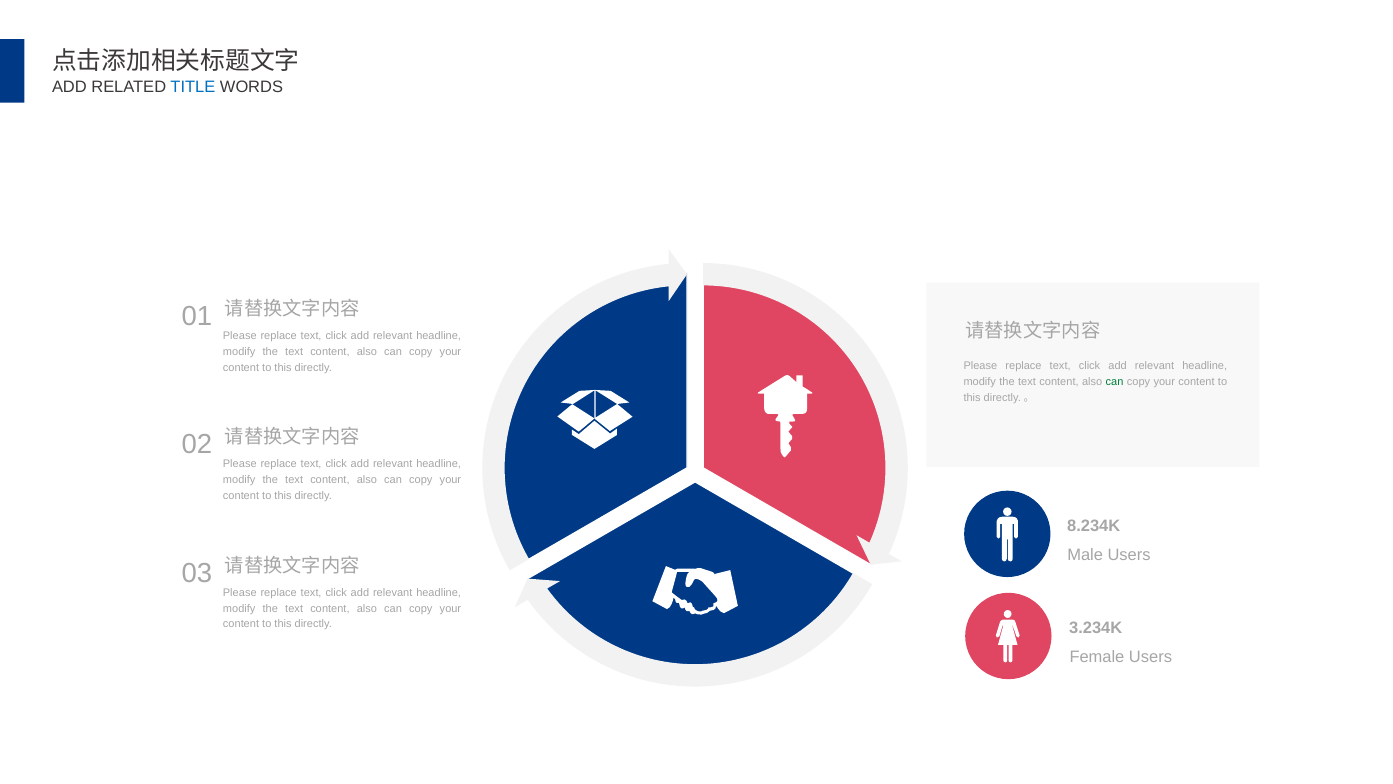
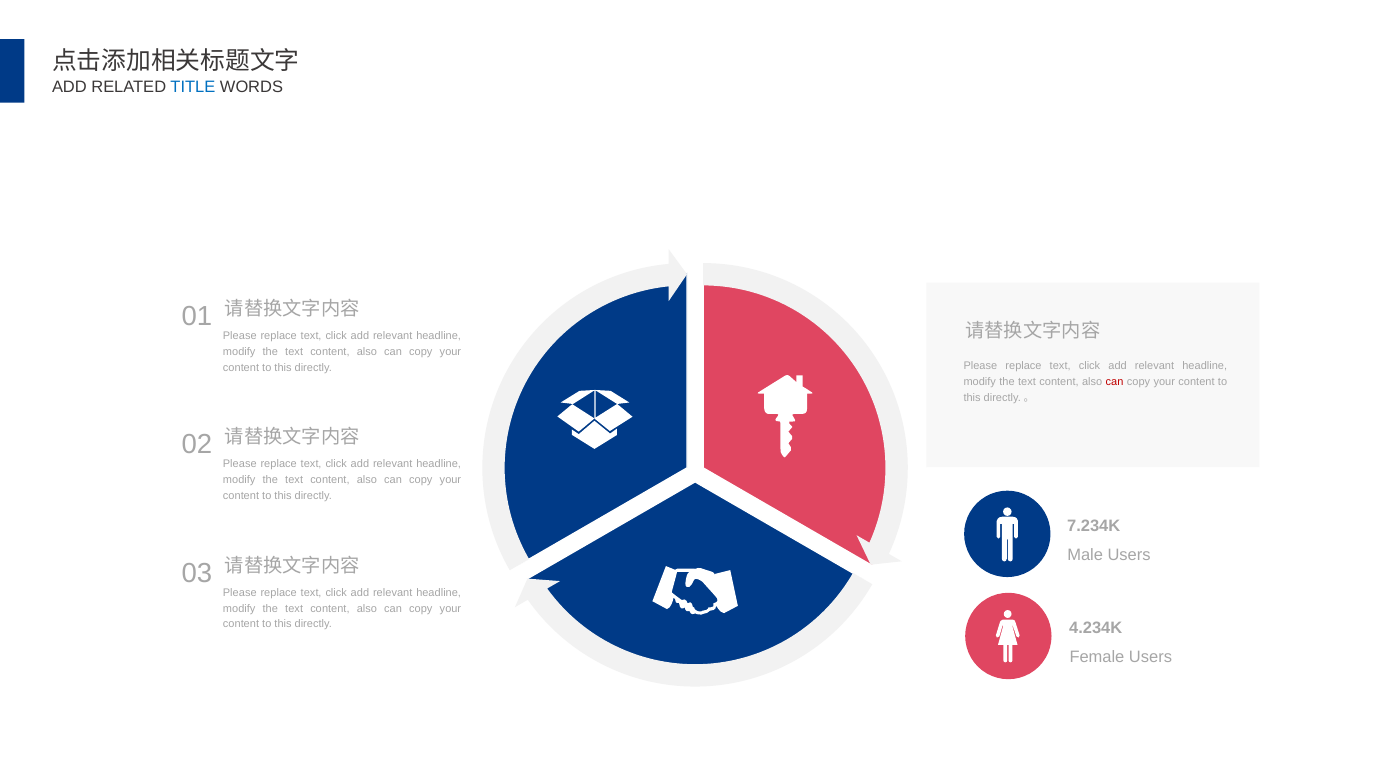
can at (1115, 382) colour: green -> red
8.234K: 8.234K -> 7.234K
3.234K: 3.234K -> 4.234K
